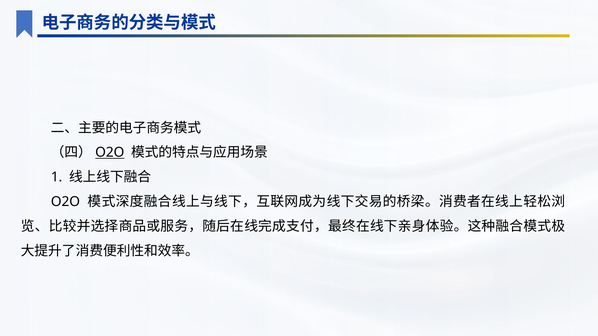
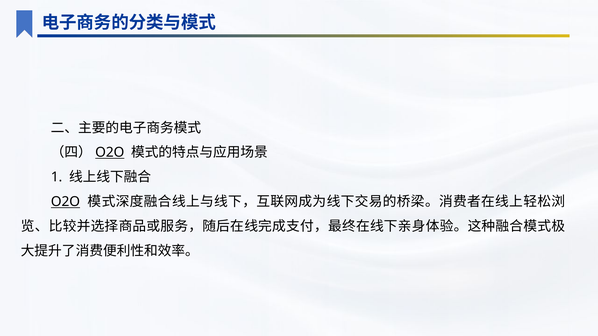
O2O at (65, 202) underline: none -> present
